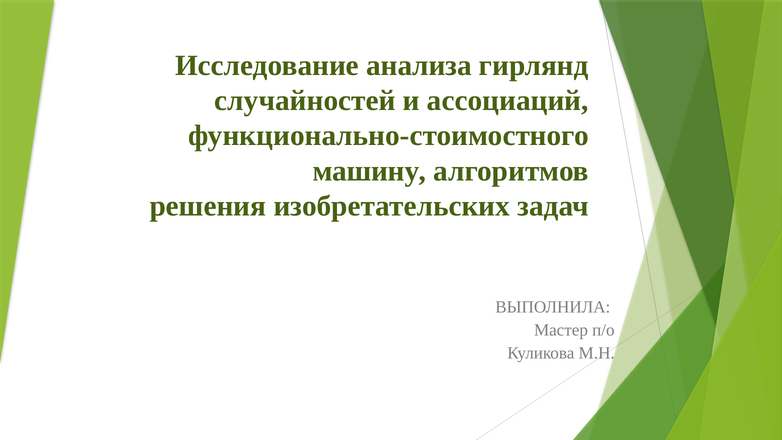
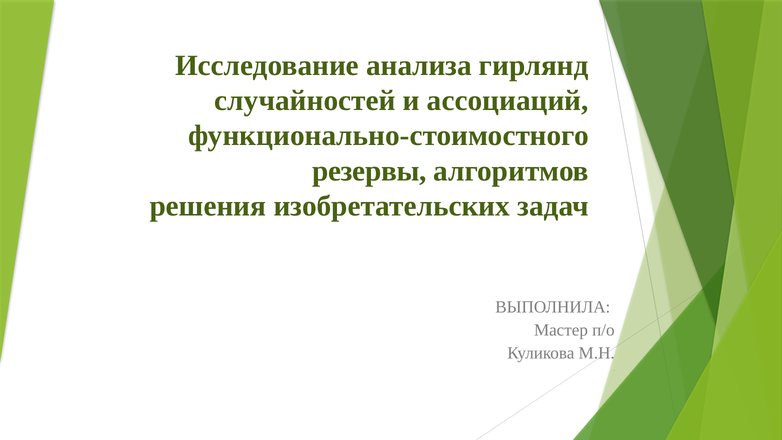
машину: машину -> резервы
